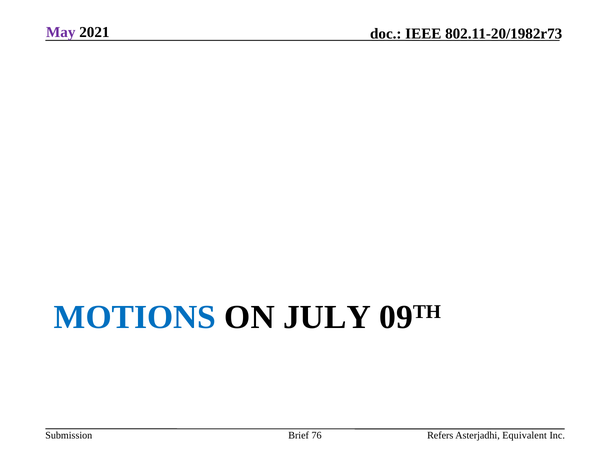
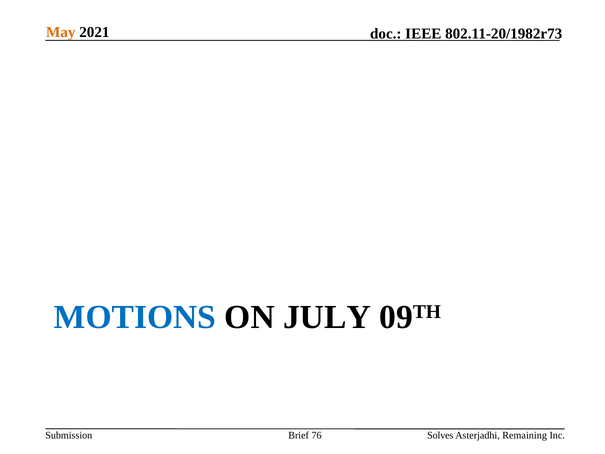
May colour: purple -> orange
Refers: Refers -> Solves
Equivalent: Equivalent -> Remaining
